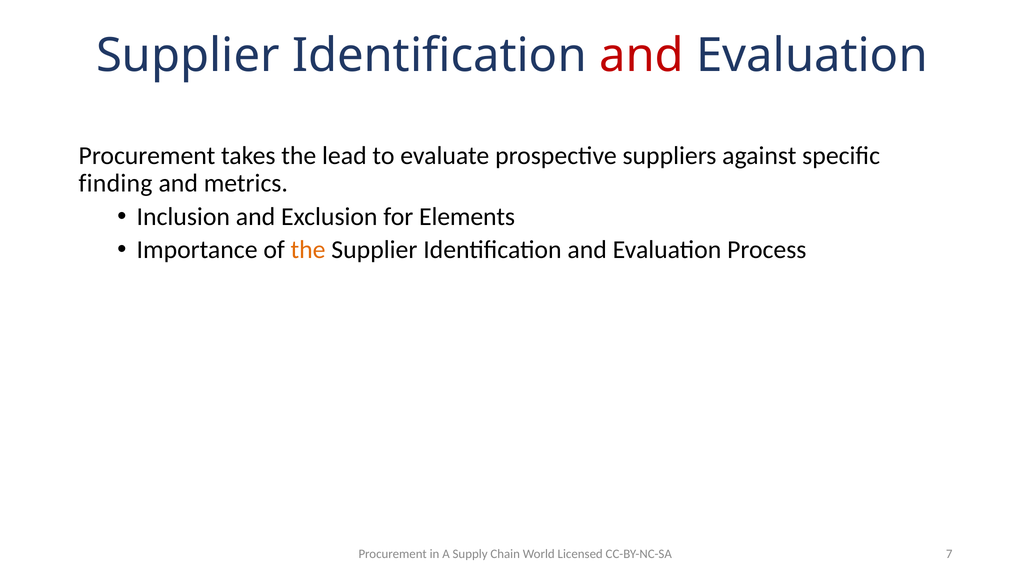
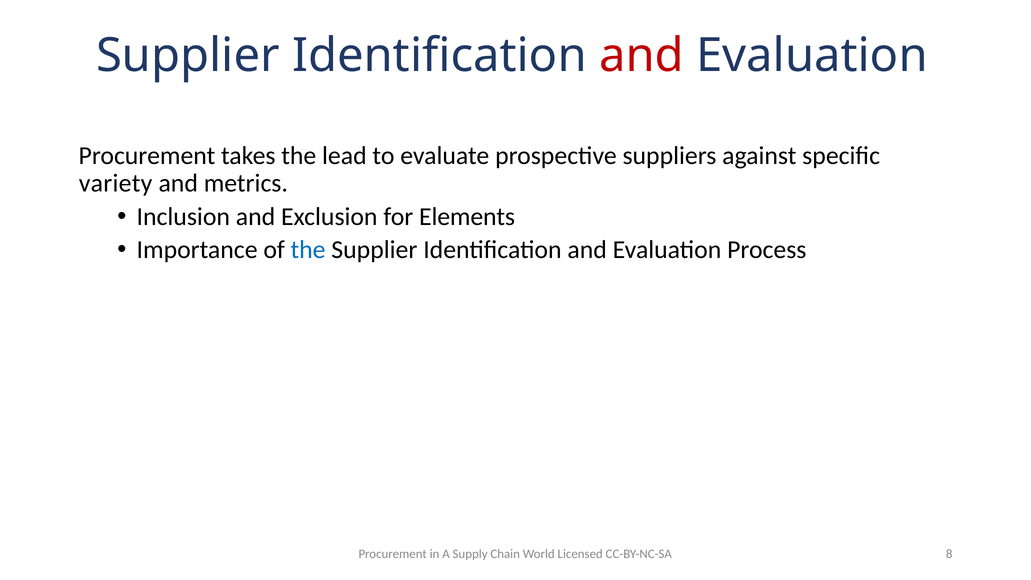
finding: finding -> variety
the at (308, 250) colour: orange -> blue
7: 7 -> 8
